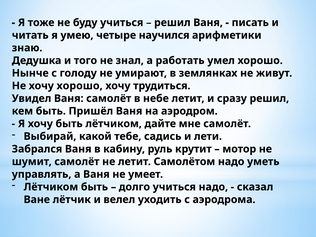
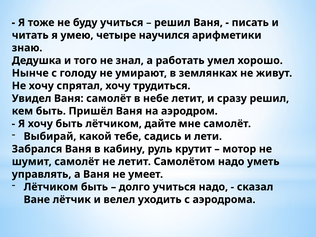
хочу хорошо: хорошо -> спрятал
